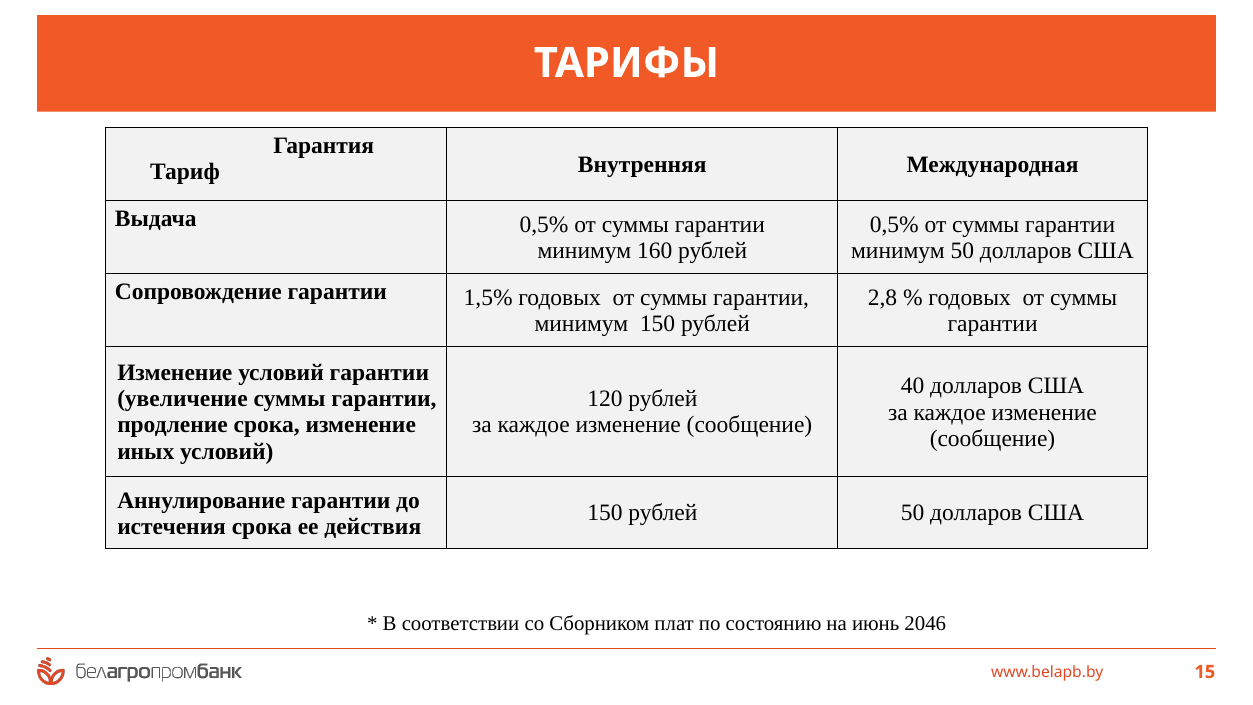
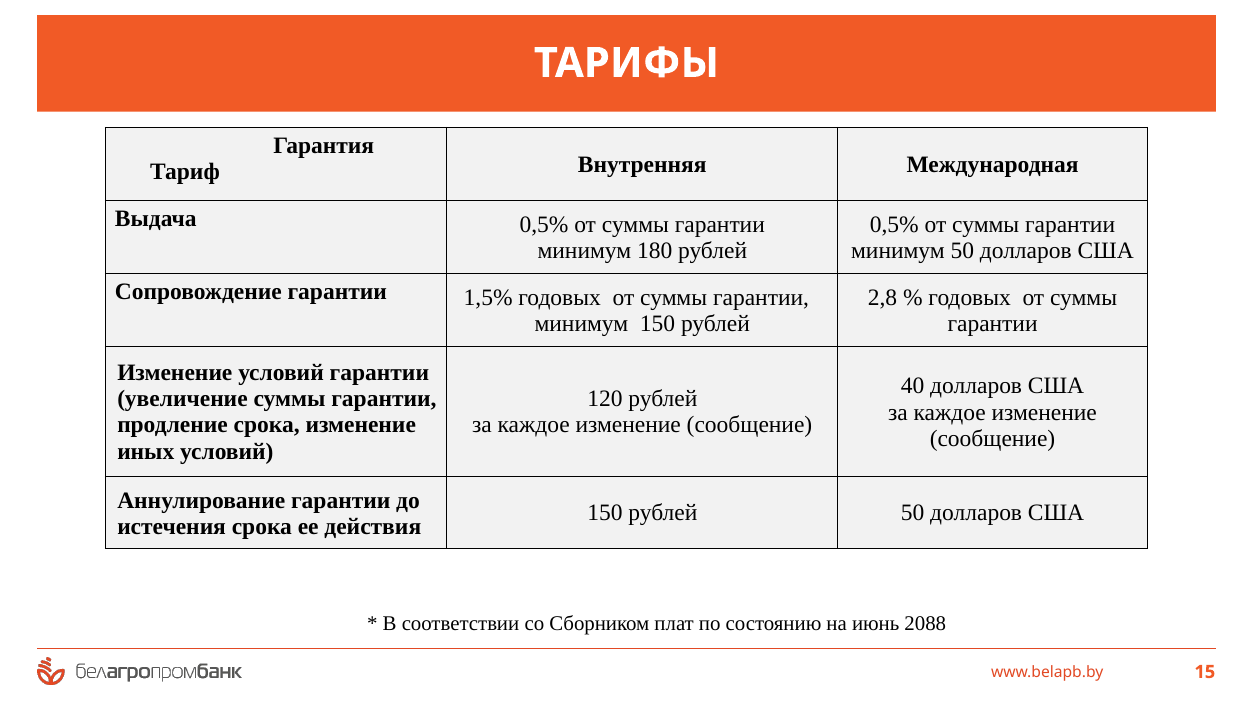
160: 160 -> 180
2046: 2046 -> 2088
